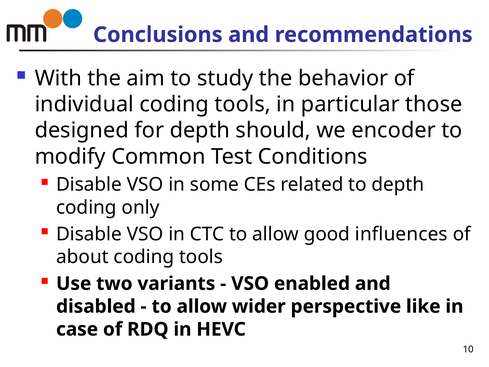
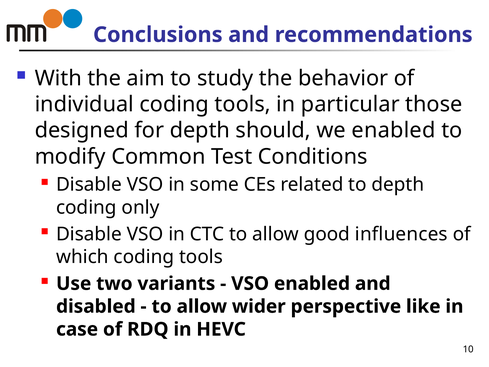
we encoder: encoder -> enabled
about: about -> which
